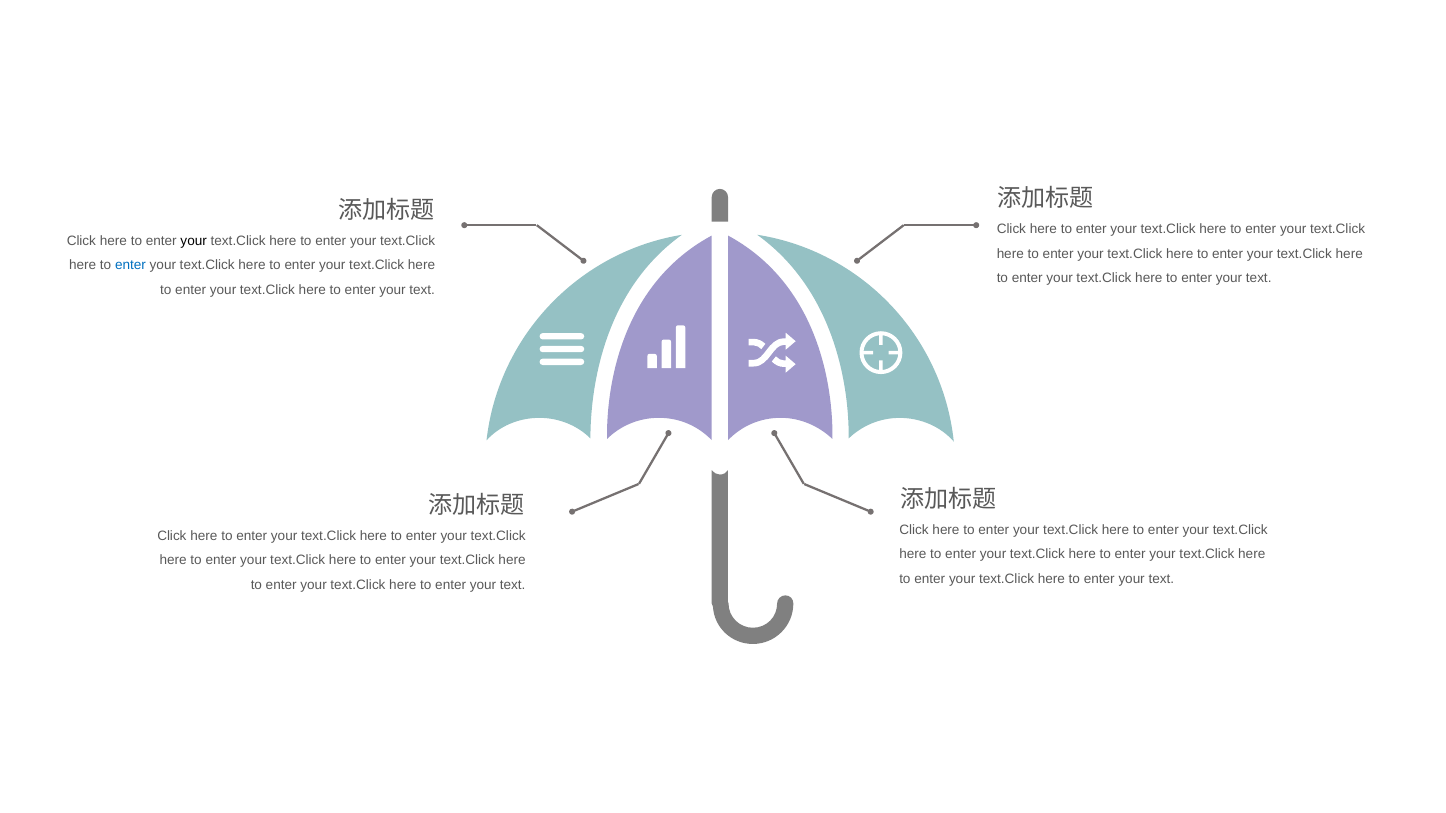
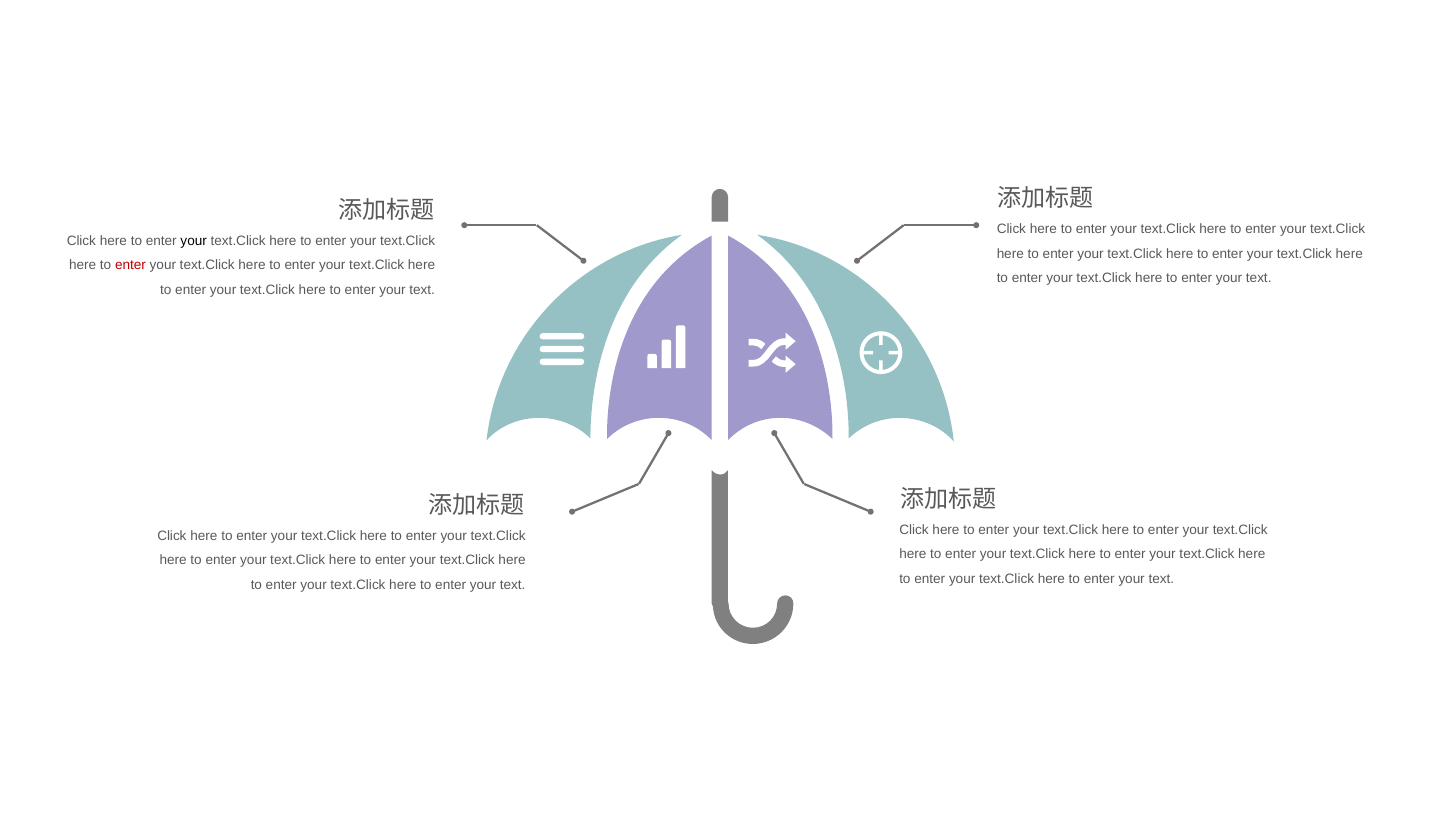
enter at (130, 266) colour: blue -> red
